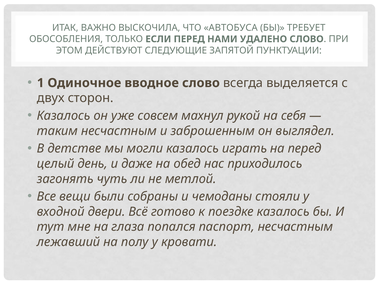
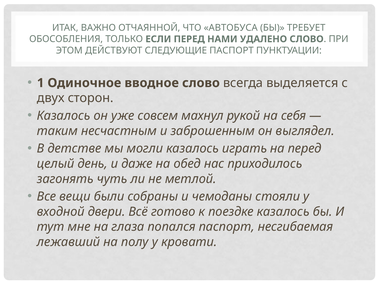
ВЫСКОЧИЛА: ВЫСКОЧИЛА -> ОТЧАЯННОЙ
СЛЕДУЮЩИЕ ЗАПЯТОЙ: ЗАПЯТОЙ -> ПАСПОРТ
паспорт несчастным: несчастным -> несгибаемая
